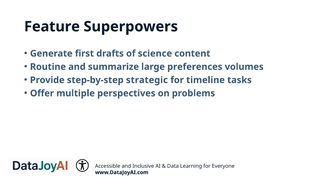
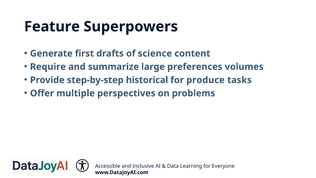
Routine: Routine -> Require
strategic: strategic -> historical
timeline: timeline -> produce
